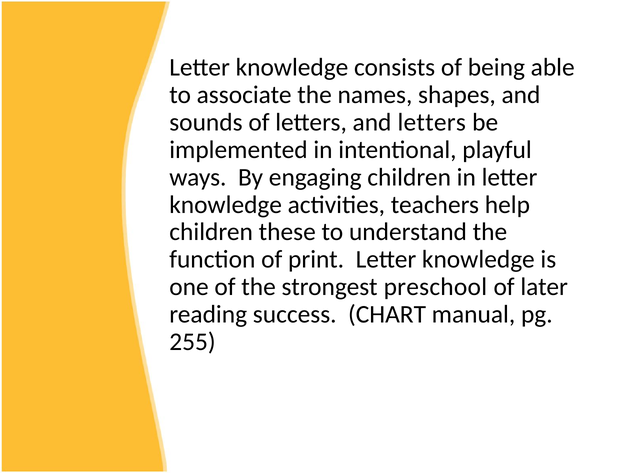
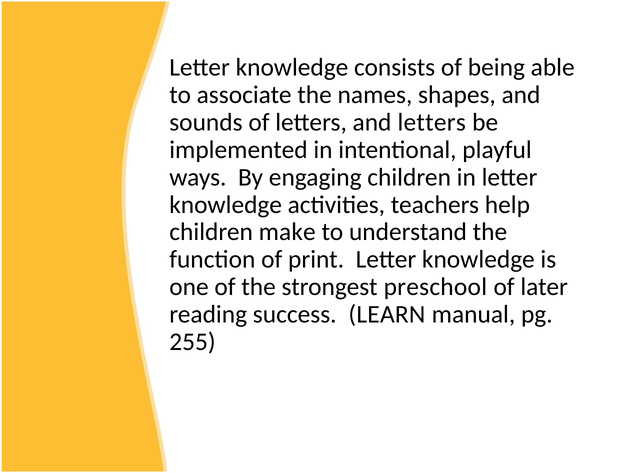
these: these -> make
CHART: CHART -> LEARN
